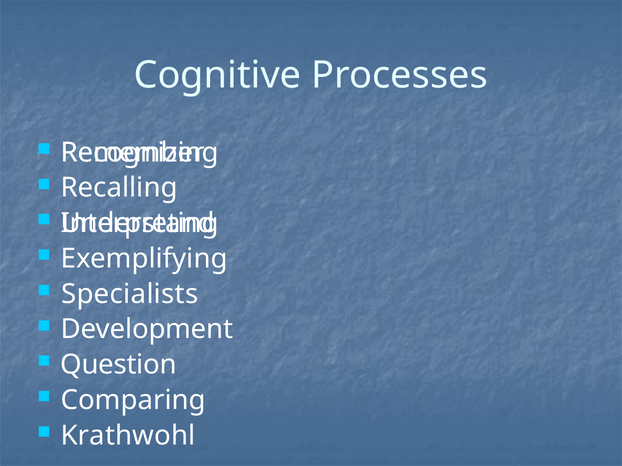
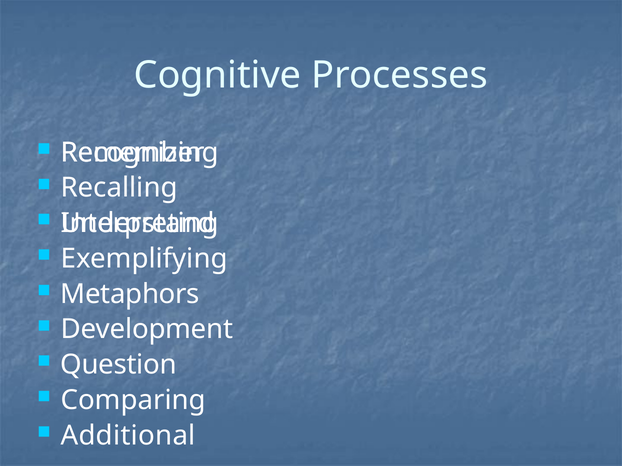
Specialists: Specialists -> Metaphors
Krathwohl: Krathwohl -> Additional
